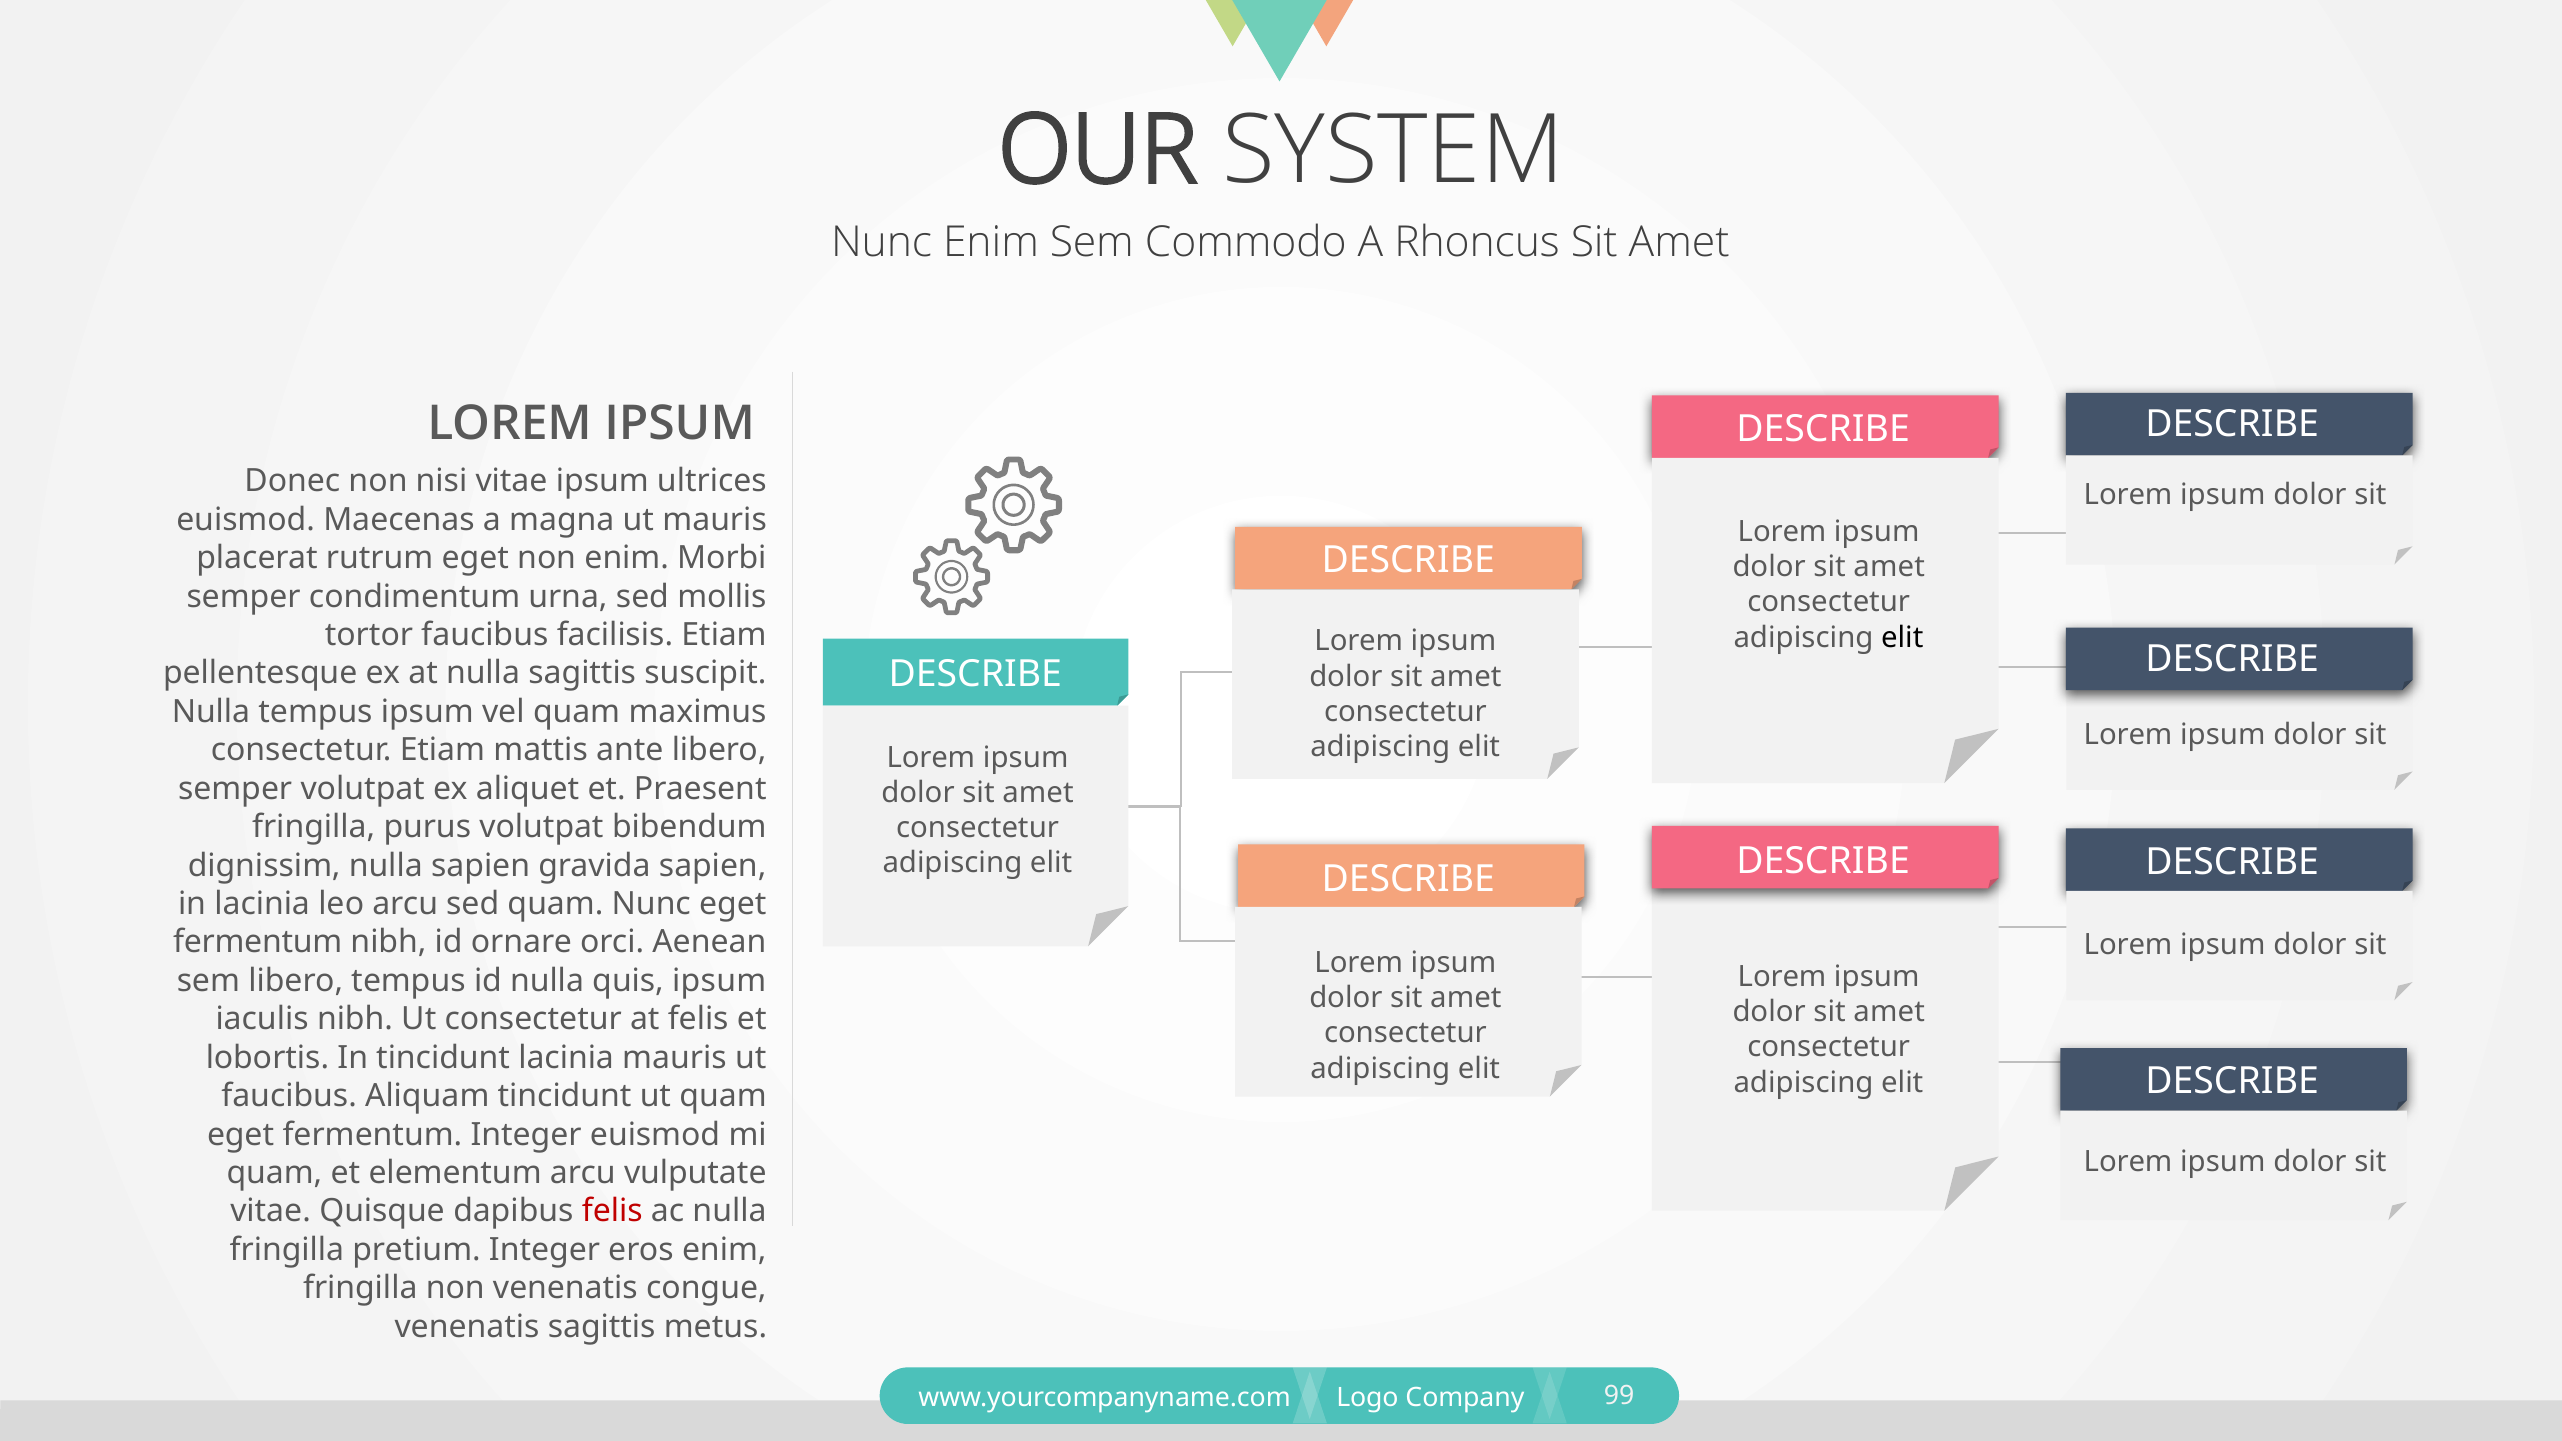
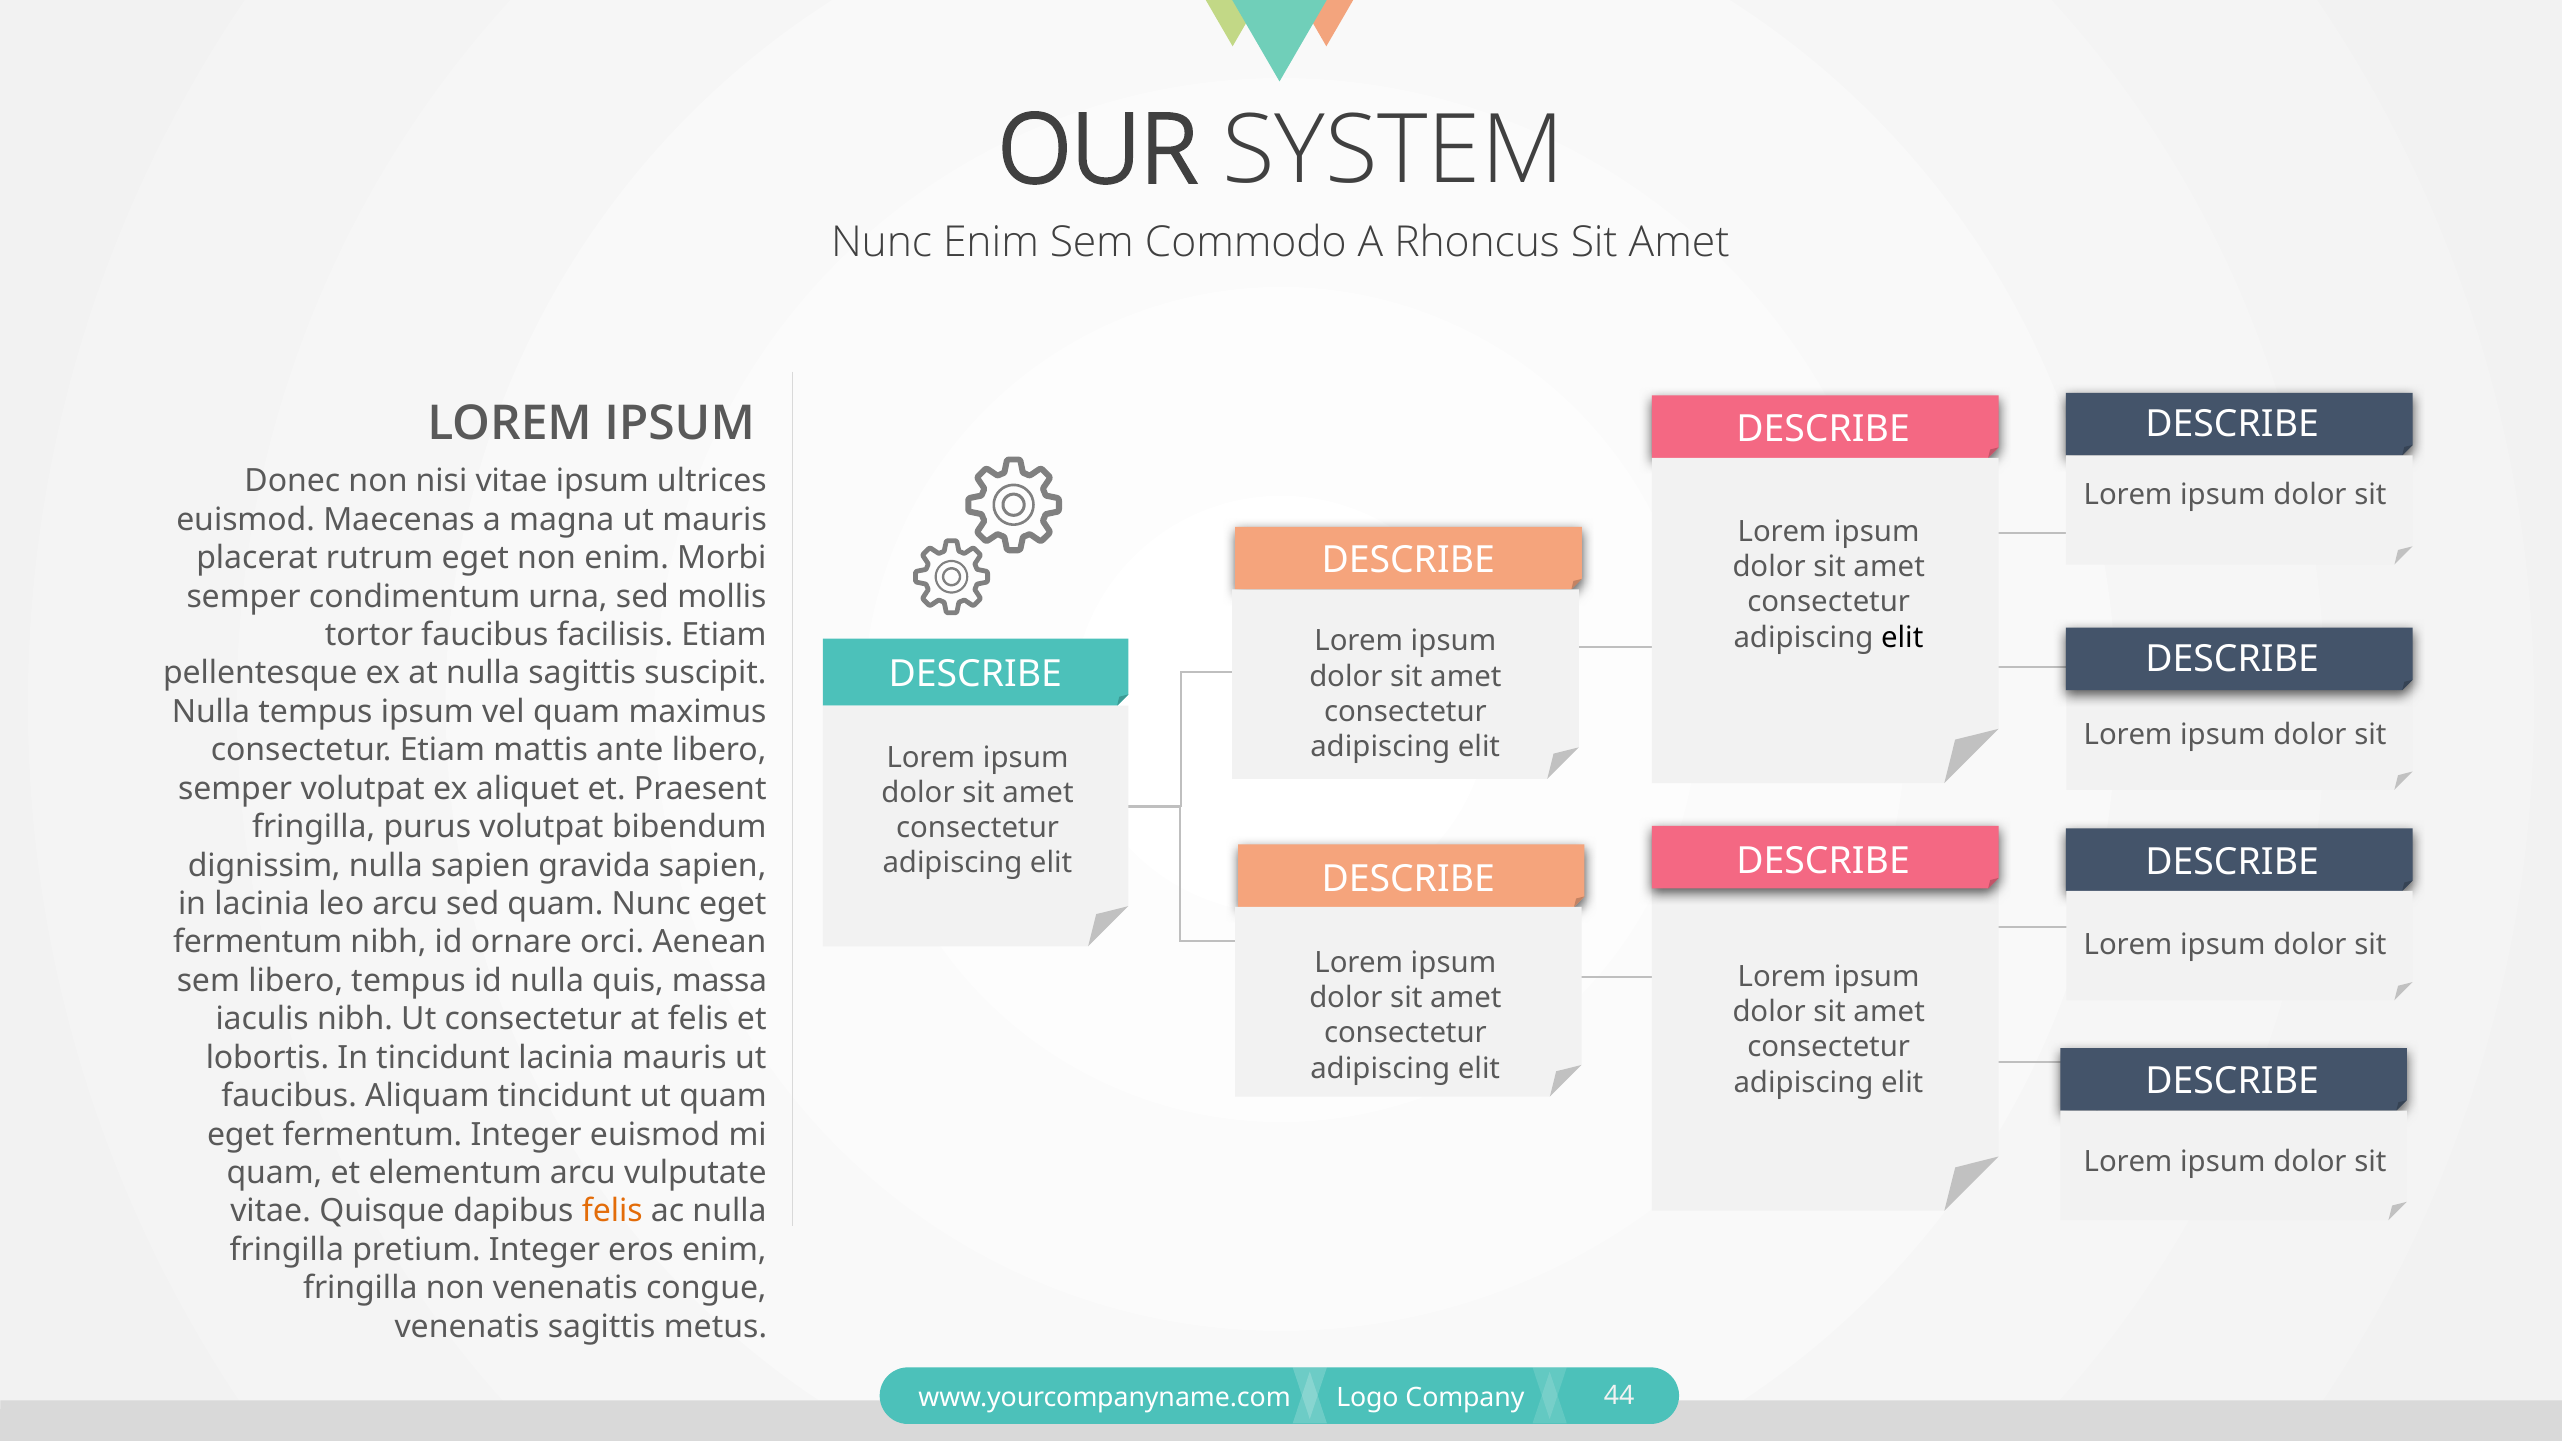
quis ipsum: ipsum -> massa
felis at (612, 1211) colour: red -> orange
99: 99 -> 44
